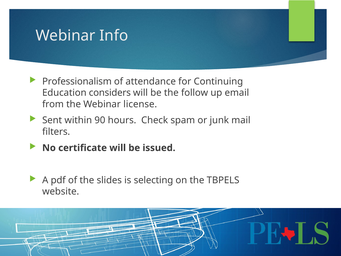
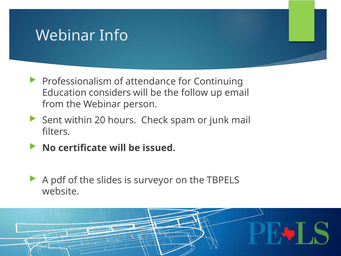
license: license -> person
90: 90 -> 20
selecting: selecting -> surveyor
